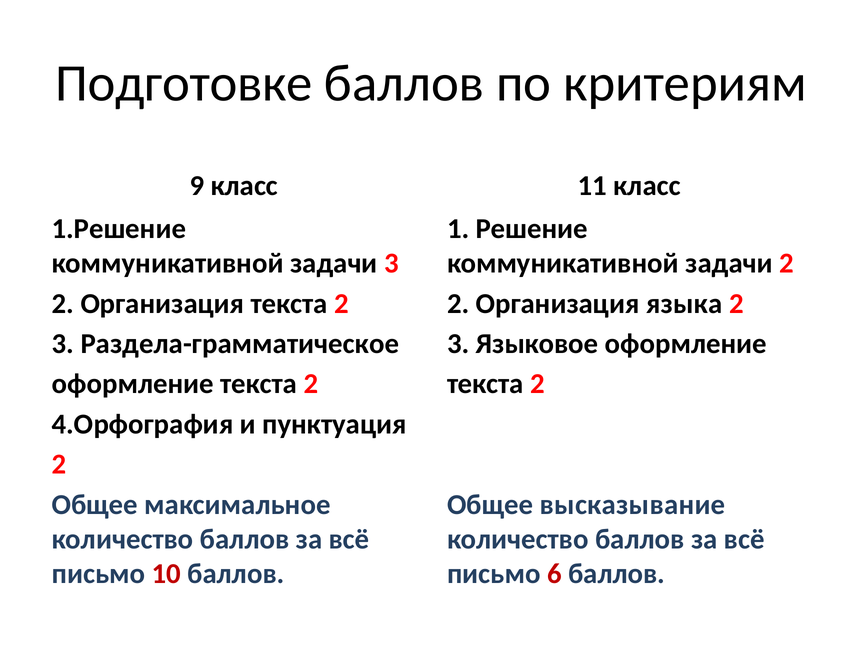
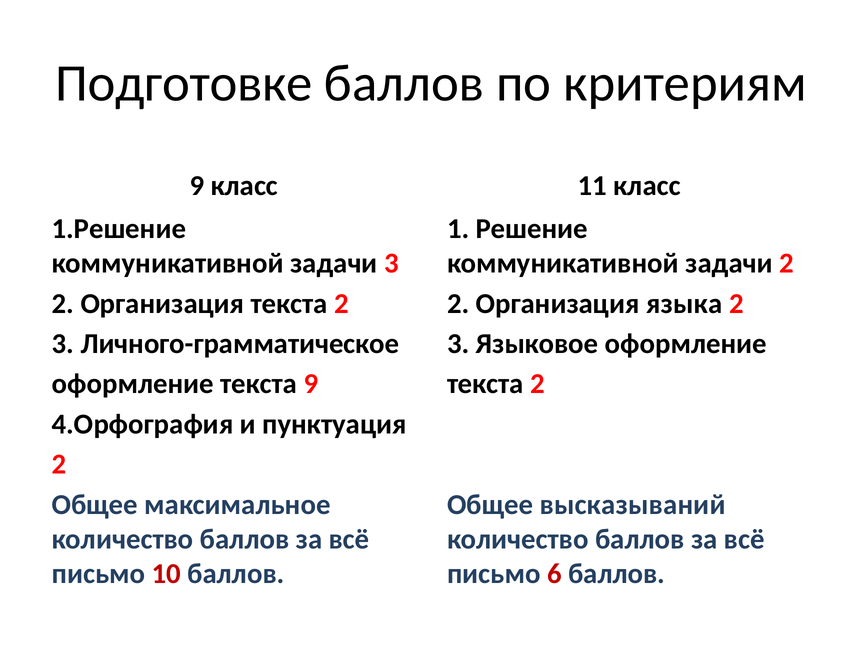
Раздела-грамматическое: Раздела-грамматическое -> Личного-грамматическое
2 at (311, 384): 2 -> 9
высказывание: высказывание -> высказываний
